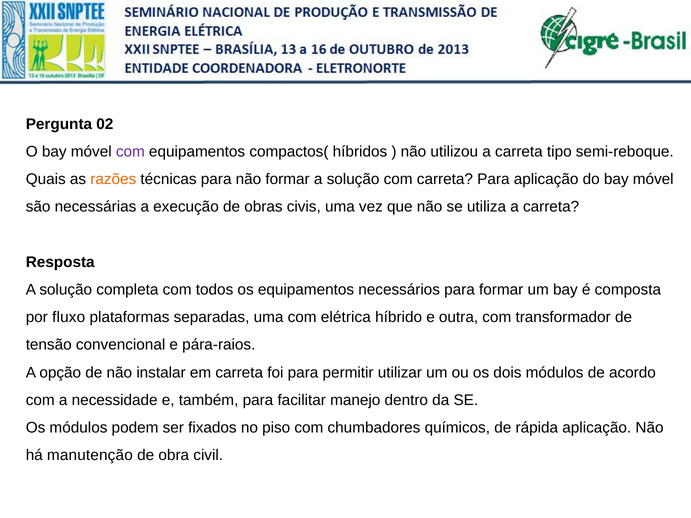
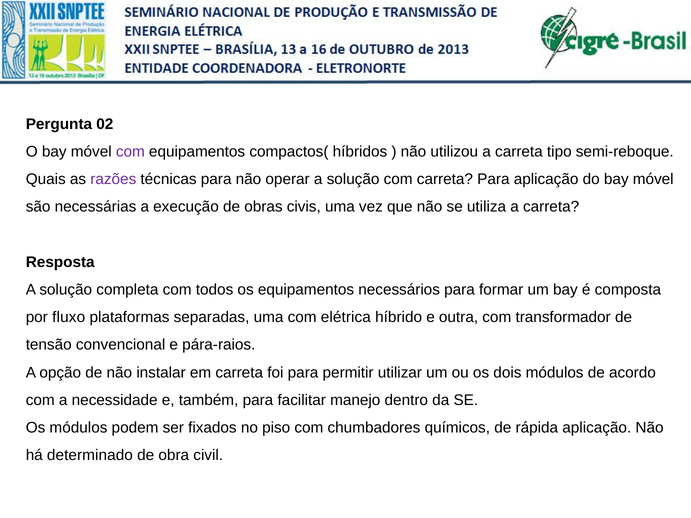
razões colour: orange -> purple
não formar: formar -> operar
manutenção: manutenção -> determinado
